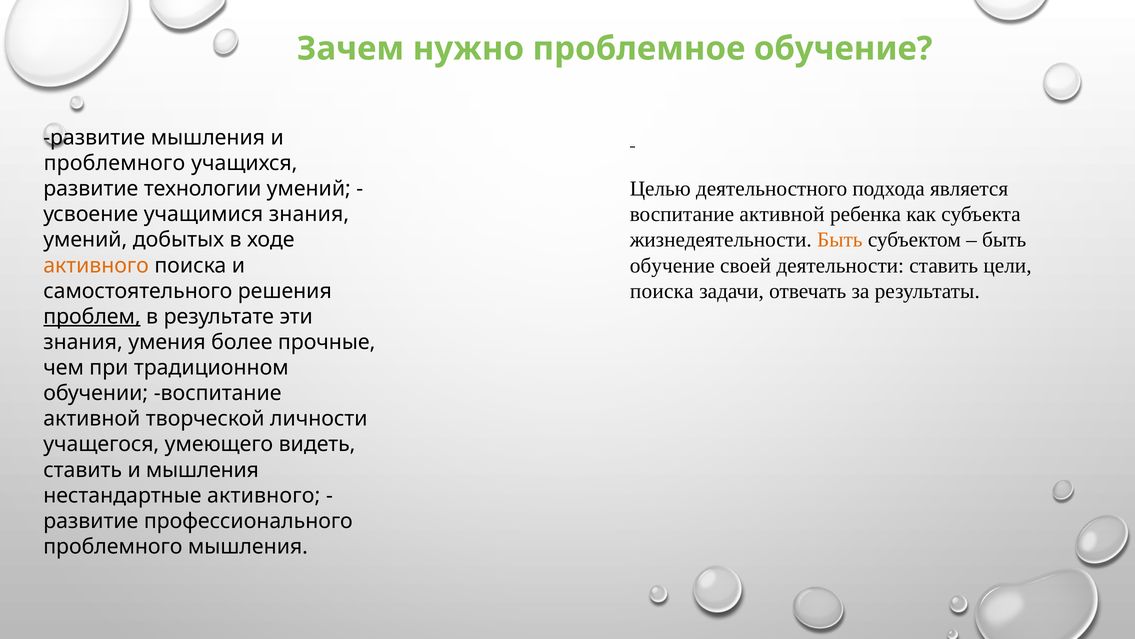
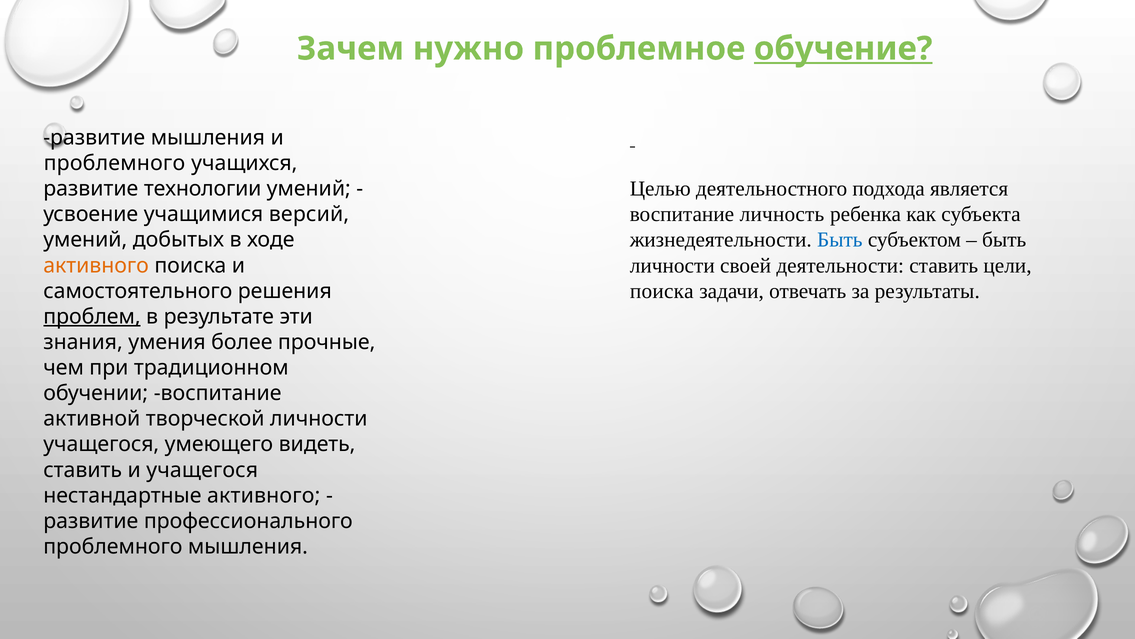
обучение at (843, 49) underline: none -> present
активной at (782, 214): активной -> личность
учащимися знания: знания -> версий
Быть at (840, 240) colour: orange -> blue
обучение at (672, 265): обучение -> личности
и мышления: мышления -> учащегося
